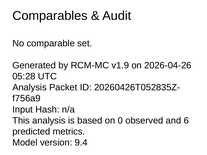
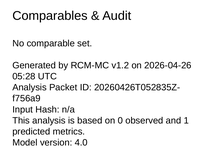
v1.9: v1.9 -> v1.2
6: 6 -> 1
9.4: 9.4 -> 4.0
